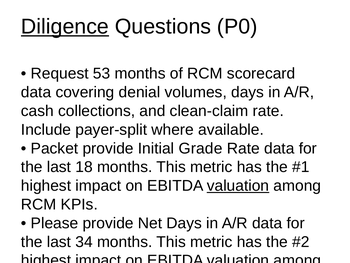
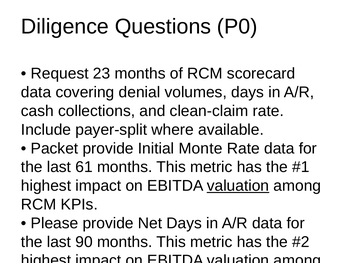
Diligence underline: present -> none
53: 53 -> 23
Grade: Grade -> Monte
18: 18 -> 61
34: 34 -> 90
